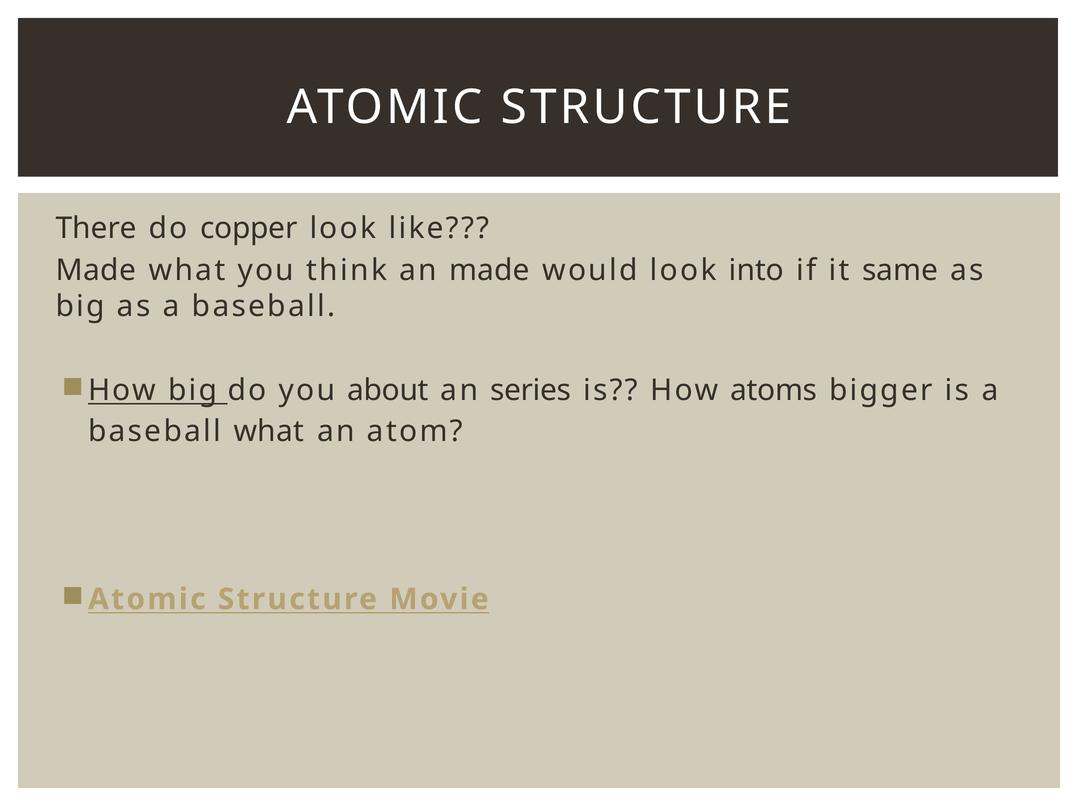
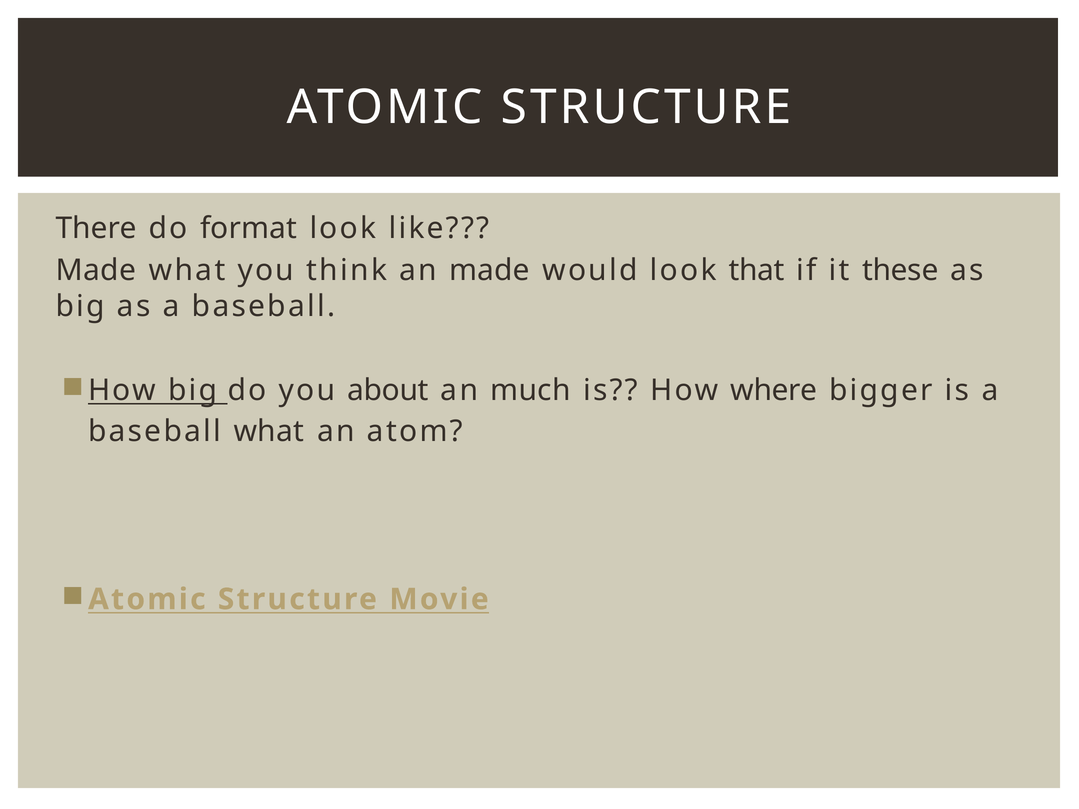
copper: copper -> format
into: into -> that
same: same -> these
series: series -> much
atoms: atoms -> where
